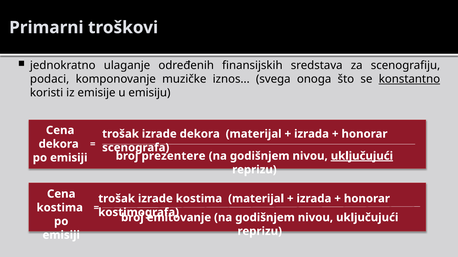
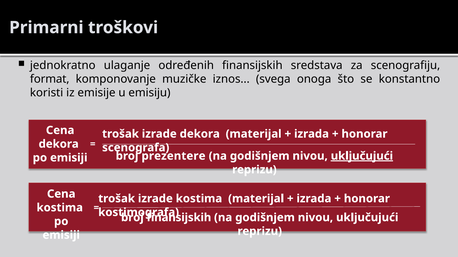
podaci: podaci -> format
konstantno underline: present -> none
emitovanje at (179, 218): emitovanje -> finansijskih
